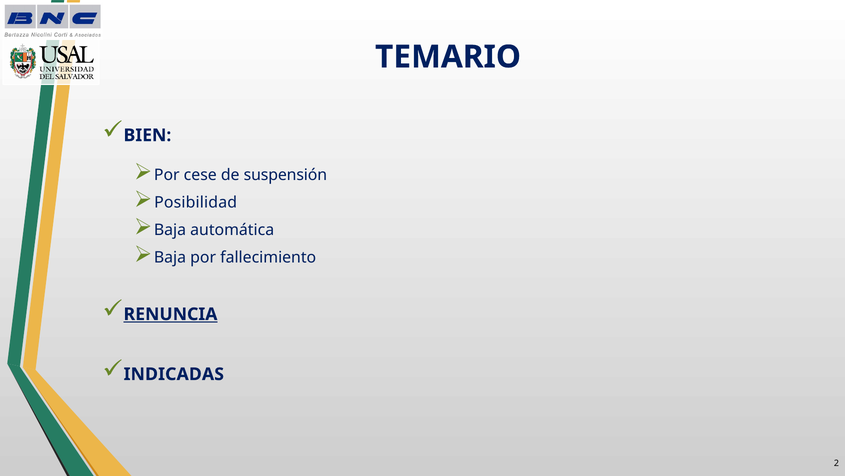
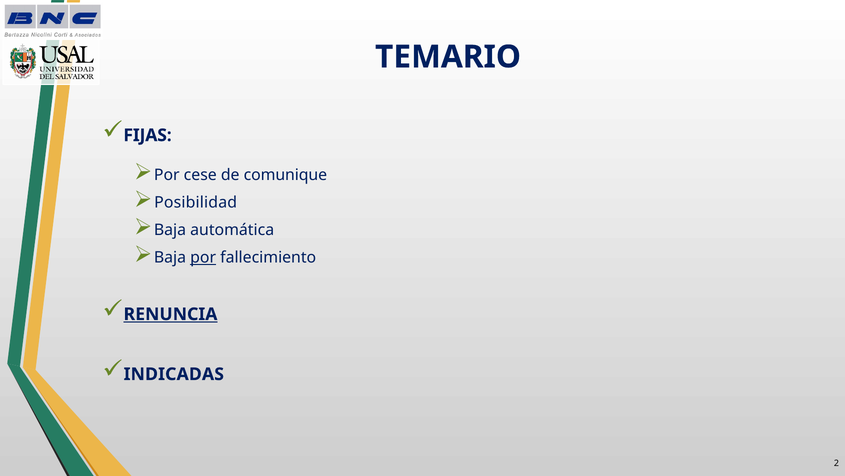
BIEN: BIEN -> FIJAS
suspensión: suspensión -> comunique
por at (203, 257) underline: none -> present
